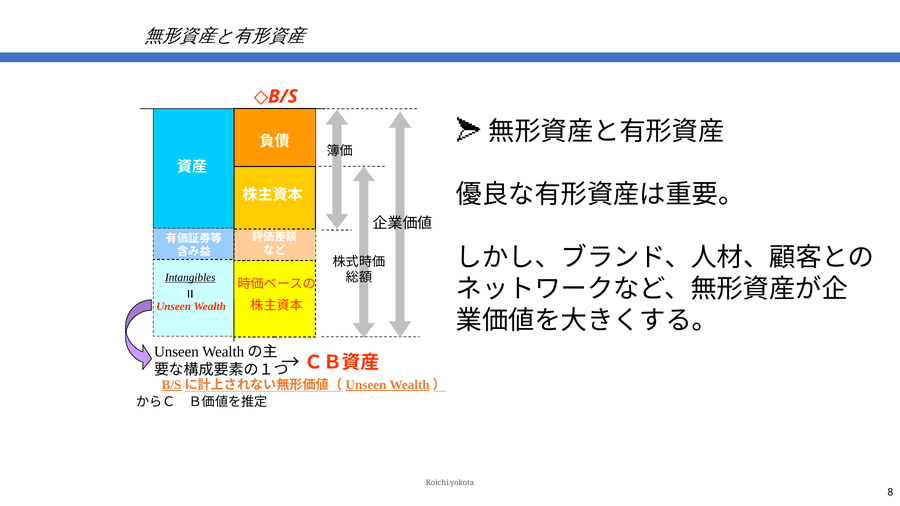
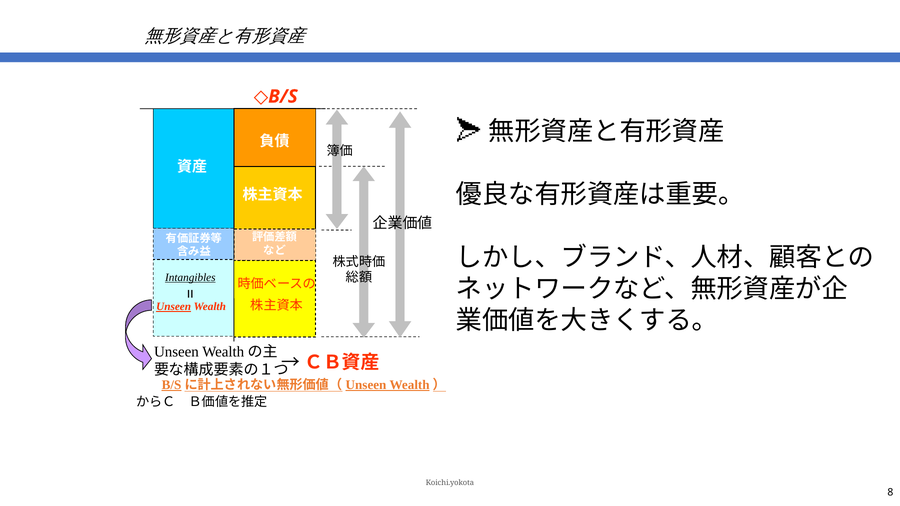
Unseen at (174, 307) underline: none -> present
